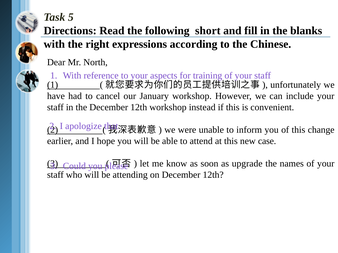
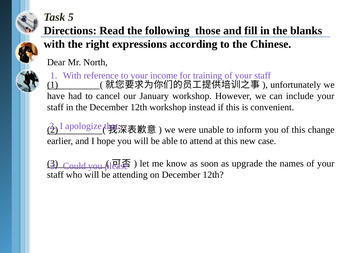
short: short -> those
aspects: aspects -> income
